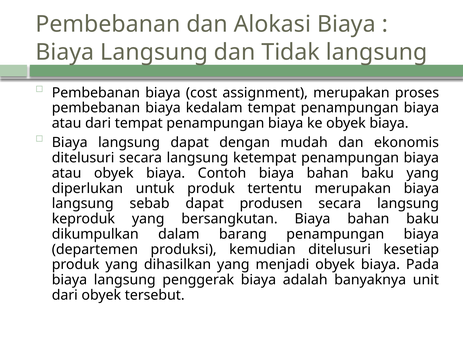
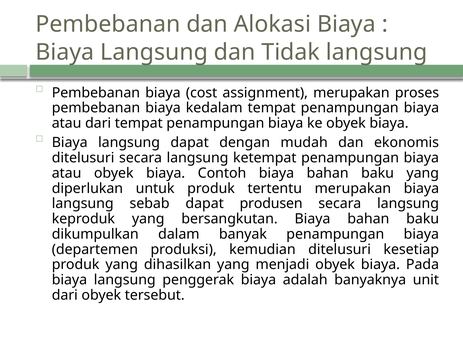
barang: barang -> banyak
